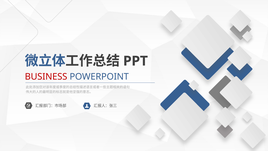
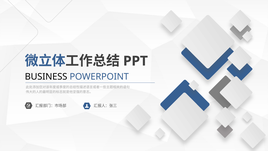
BUSINESS colour: red -> black
